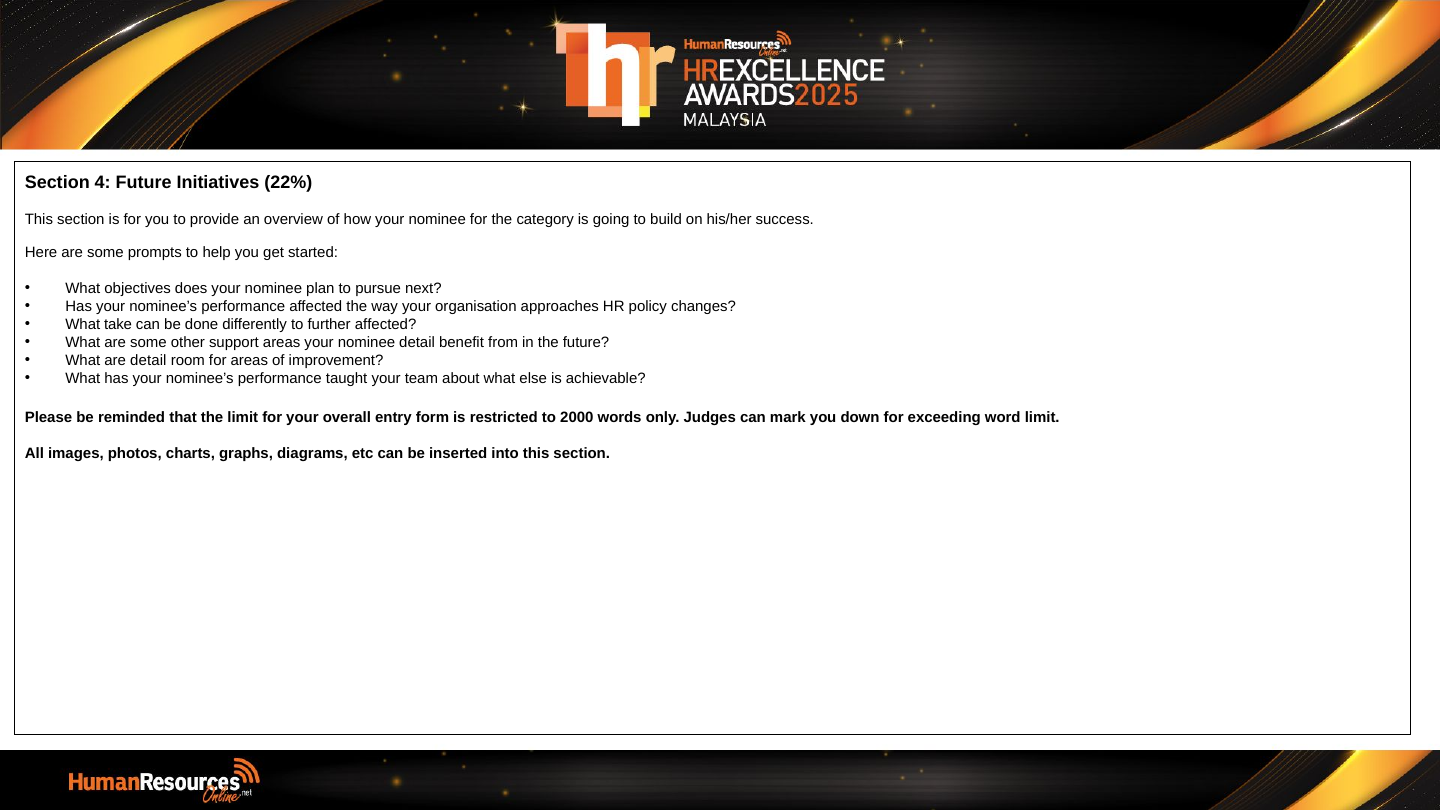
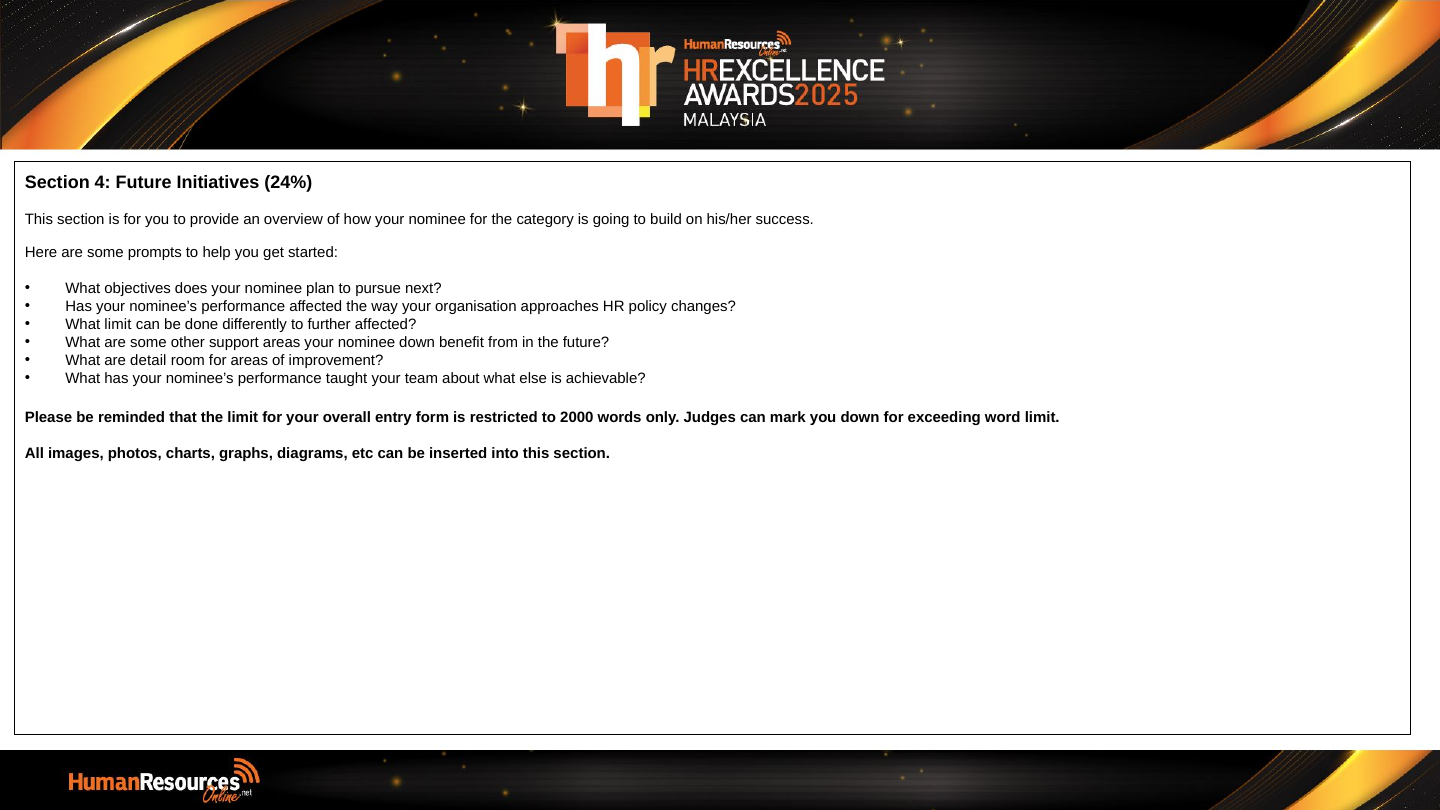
22%: 22% -> 24%
What take: take -> limit
nominee detail: detail -> down
